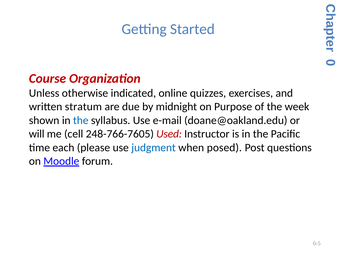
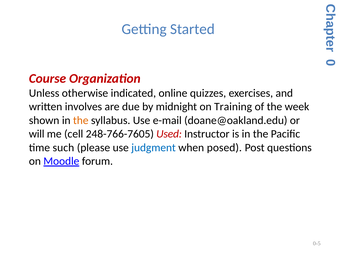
stratum: stratum -> involves
Purpose: Purpose -> Training
the at (81, 121) colour: blue -> orange
each: each -> such
